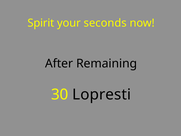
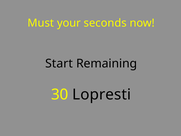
Spirit: Spirit -> Must
After: After -> Start
